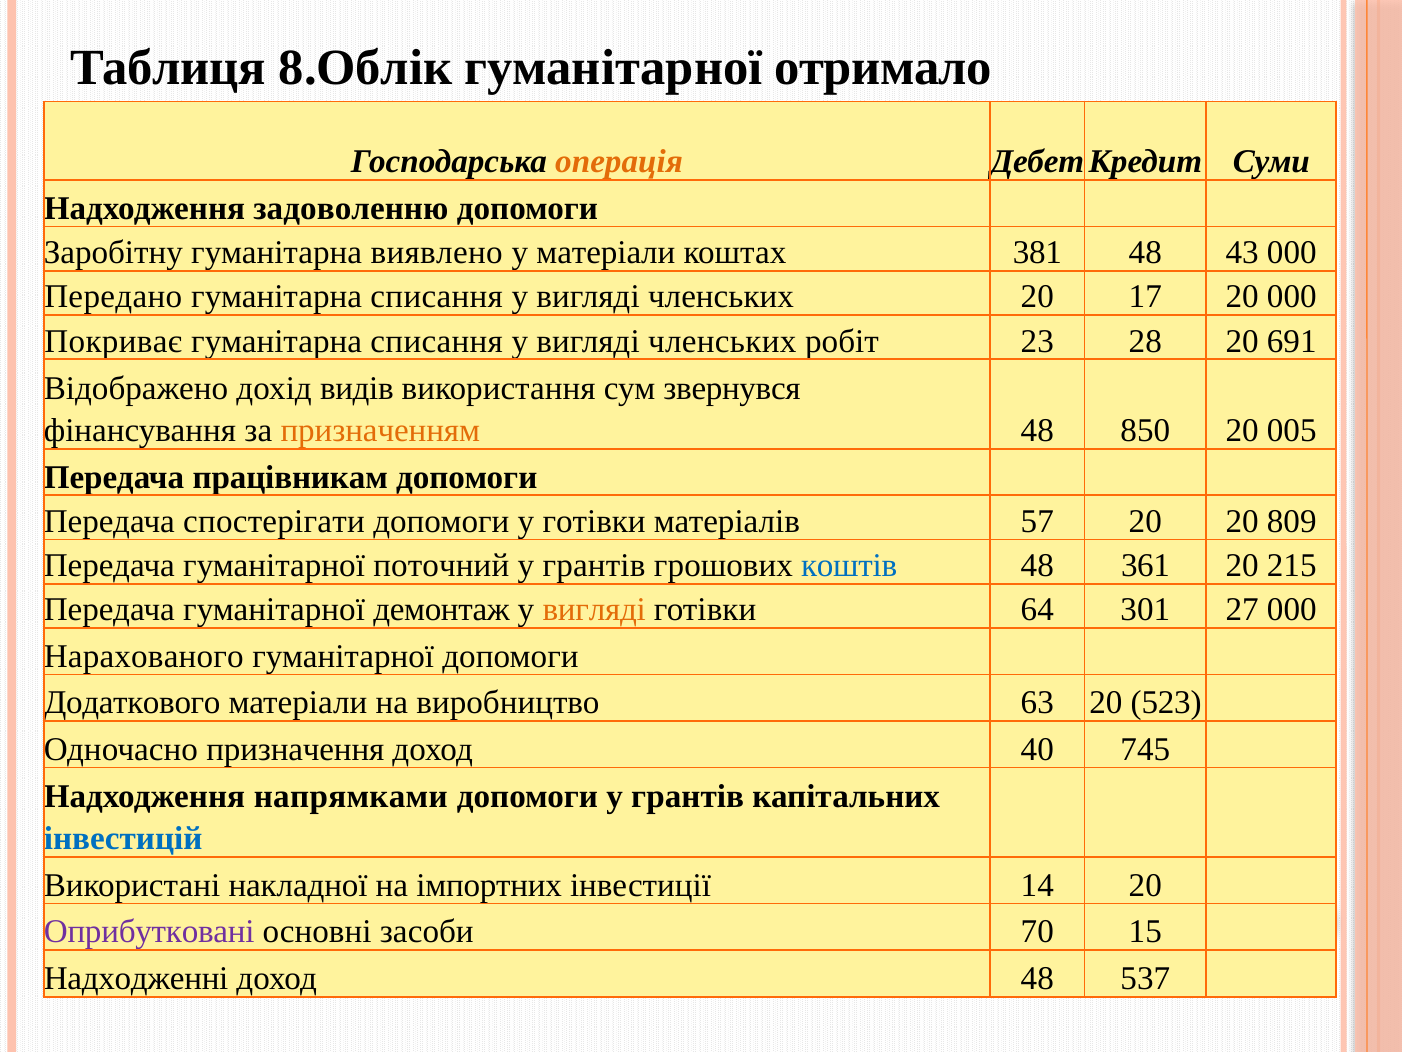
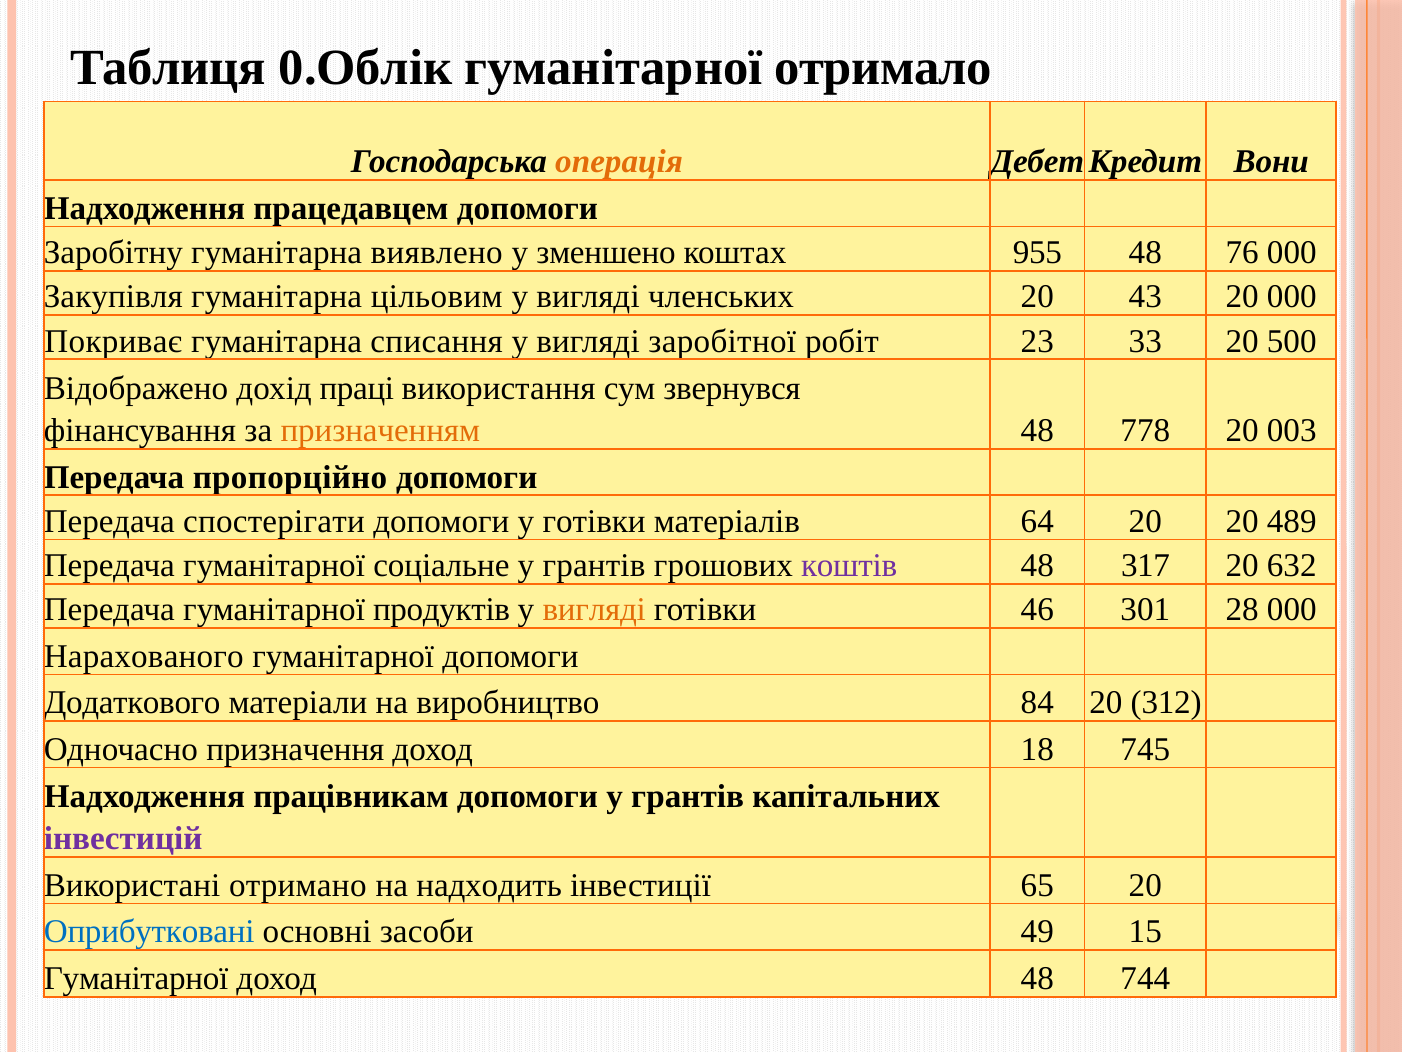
8.Облік: 8.Облік -> 0.Облік
Суми: Суми -> Вони
задоволенню: задоволенню -> працедавцем
у матеріали: матеріали -> зменшено
381: 381 -> 955
43: 43 -> 76
Передано: Передано -> Закупівля
списання at (437, 297): списання -> цільовим
17: 17 -> 43
членських at (722, 341): членських -> заробітної
28: 28 -> 33
691: 691 -> 500
видів: видів -> праці
850: 850 -> 778
005: 005 -> 003
працівникам: працівникам -> пропорційно
57: 57 -> 64
809: 809 -> 489
поточний: поточний -> соціальне
коштів colour: blue -> purple
361: 361 -> 317
215: 215 -> 632
демонтаж: демонтаж -> продуктів
64: 64 -> 46
27: 27 -> 28
63: 63 -> 84
523: 523 -> 312
40: 40 -> 18
напрямками: напрямками -> працівникам
інвестицій colour: blue -> purple
накладної: накладної -> отримано
імпортних: імпортних -> надходить
14: 14 -> 65
Оприбутковані colour: purple -> blue
70: 70 -> 49
Надходженні at (136, 978): Надходженні -> Гуманітарної
537: 537 -> 744
